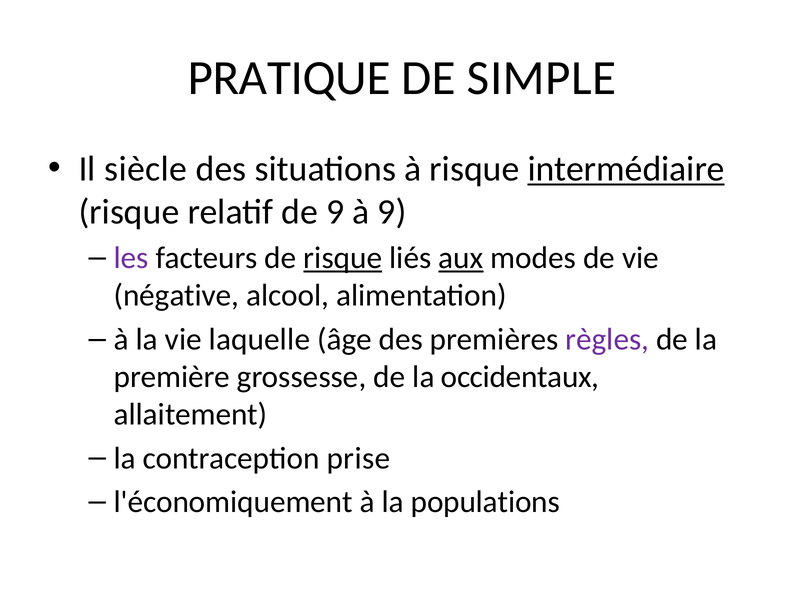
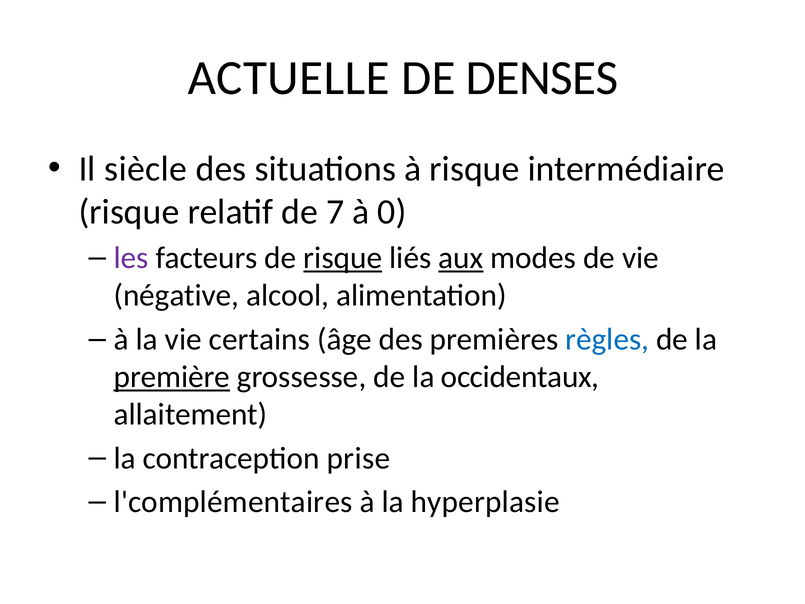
PRATIQUE: PRATIQUE -> ACTUELLE
SIMPLE: SIMPLE -> DENSES
intermédiaire underline: present -> none
de 9: 9 -> 7
à 9: 9 -> 0
laquelle: laquelle -> certains
règles colour: purple -> blue
première underline: none -> present
l'économiquement: l'économiquement -> l'complémentaires
populations: populations -> hyperplasie
